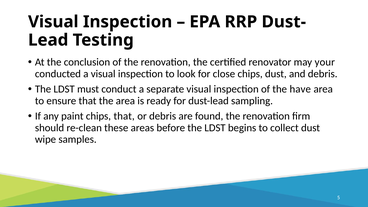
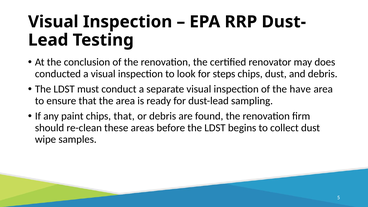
your: your -> does
close: close -> steps
